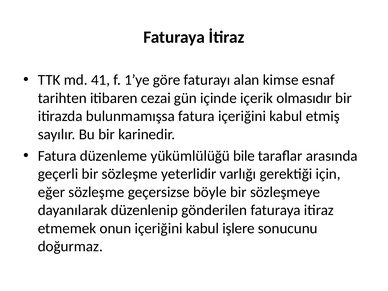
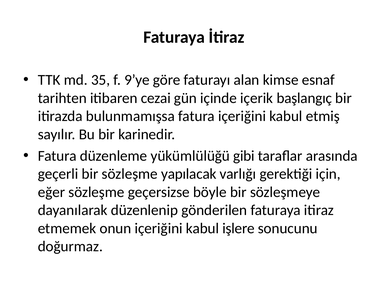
41: 41 -> 35
1’ye: 1’ye -> 9’ye
olmasıdır: olmasıdır -> başlangıç
bile: bile -> gibi
yeterlidir: yeterlidir -> yapılacak
